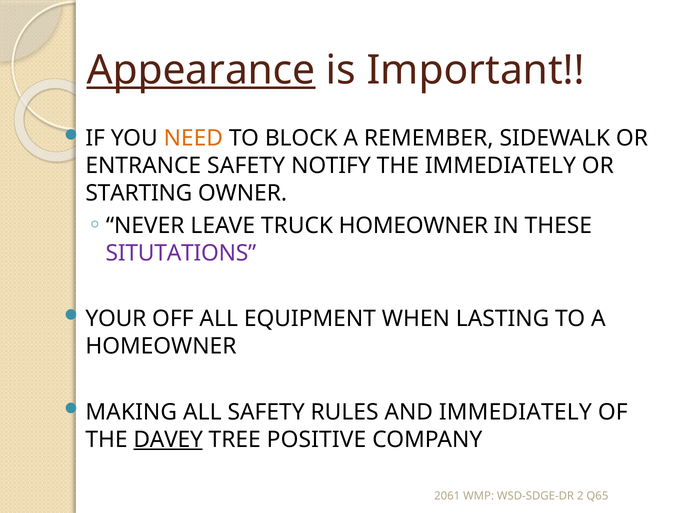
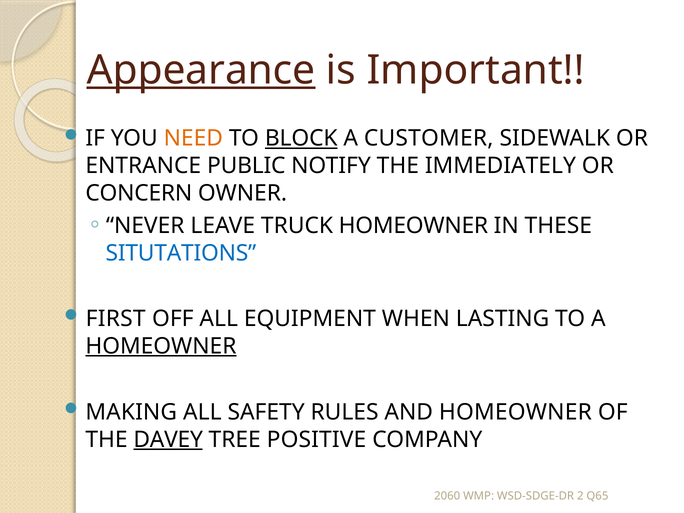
BLOCK underline: none -> present
REMEMBER: REMEMBER -> CUSTOMER
ENTRANCE SAFETY: SAFETY -> PUBLIC
STARTING: STARTING -> CONCERN
SITUTATIONS colour: purple -> blue
YOUR: YOUR -> FIRST
HOMEOWNER at (161, 346) underline: none -> present
AND IMMEDIATELY: IMMEDIATELY -> HOMEOWNER
2061: 2061 -> 2060
